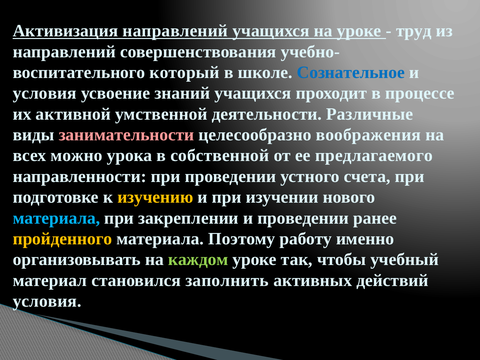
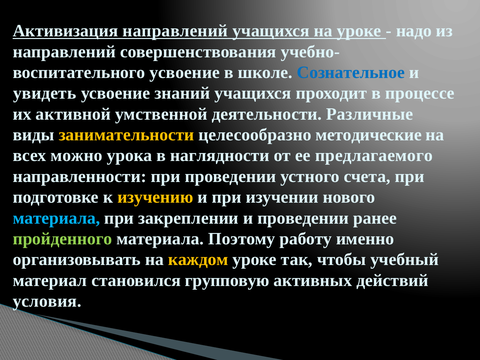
труд: труд -> надо
который at (185, 72): который -> усвоение
условия at (45, 93): условия -> увидеть
занимательности colour: pink -> yellow
воображения: воображения -> методические
собственной: собственной -> наглядности
пройденного colour: yellow -> light green
каждом colour: light green -> yellow
заполнить: заполнить -> групповую
